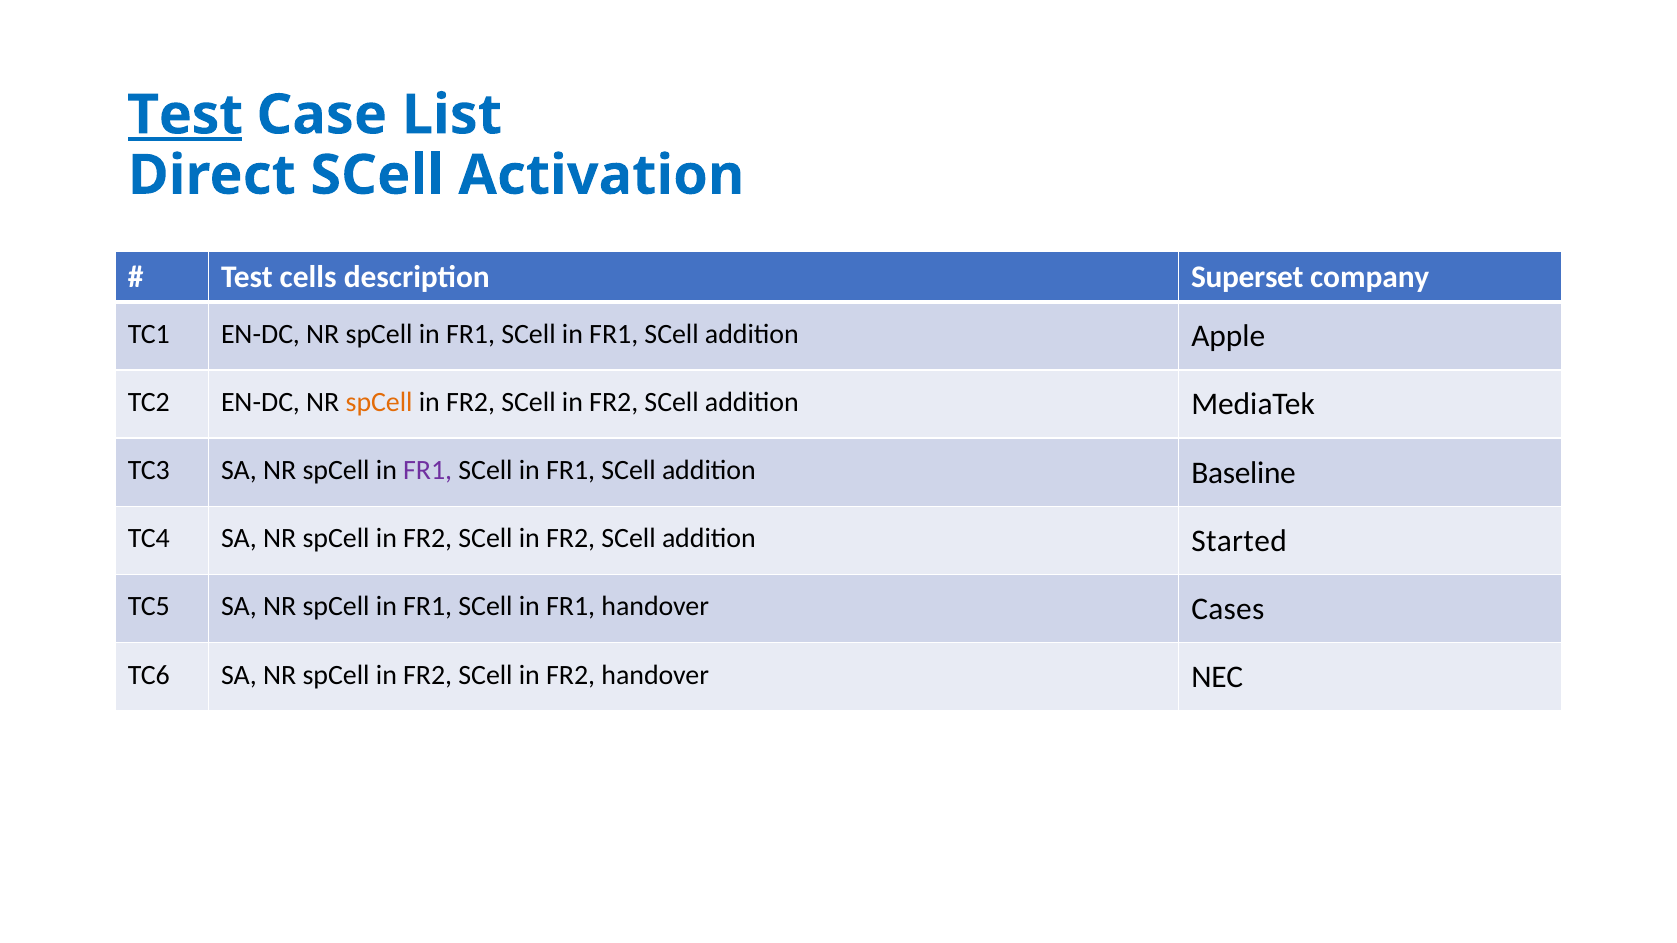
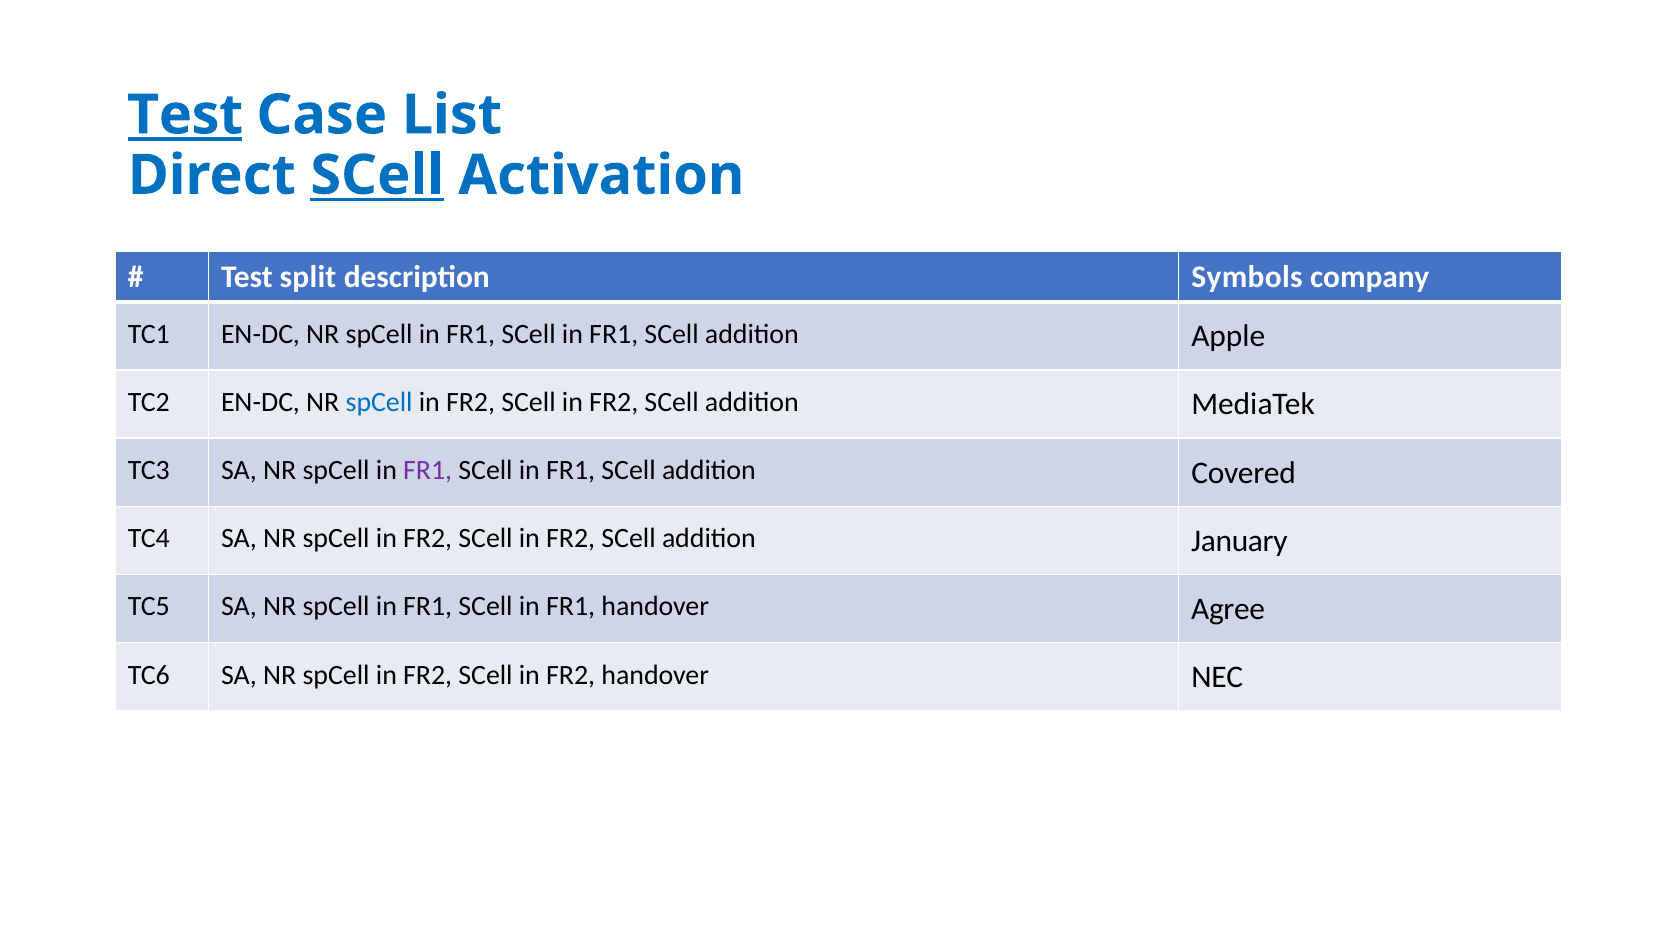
SCell at (377, 175) underline: none -> present
cells: cells -> split
Superset: Superset -> Symbols
spCell at (379, 403) colour: orange -> blue
Baseline: Baseline -> Covered
Started: Started -> January
Cases: Cases -> Agree
